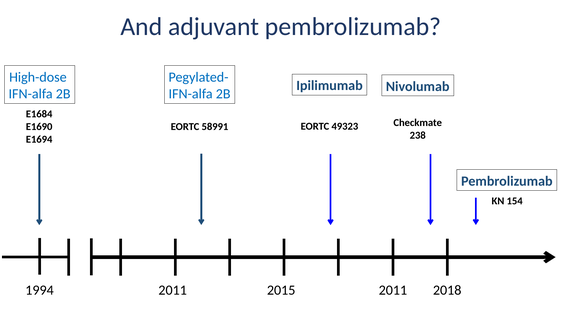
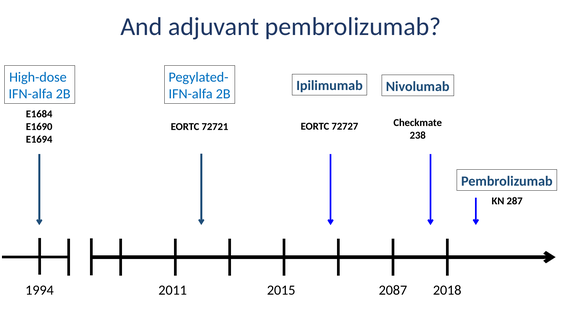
49323: 49323 -> 72727
58991: 58991 -> 72721
154: 154 -> 287
2011 2011: 2011 -> 2087
